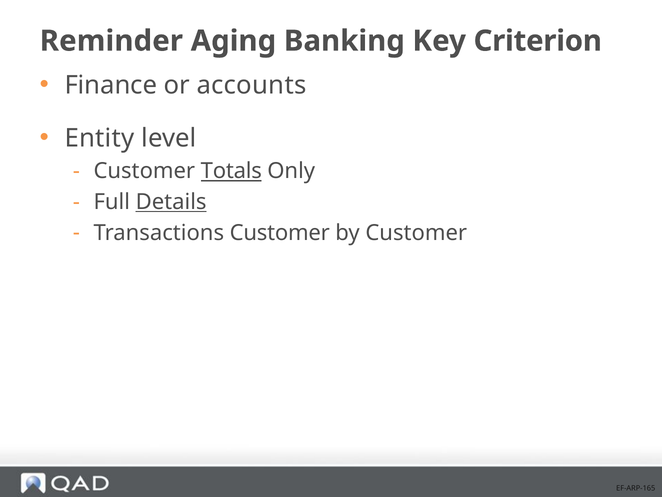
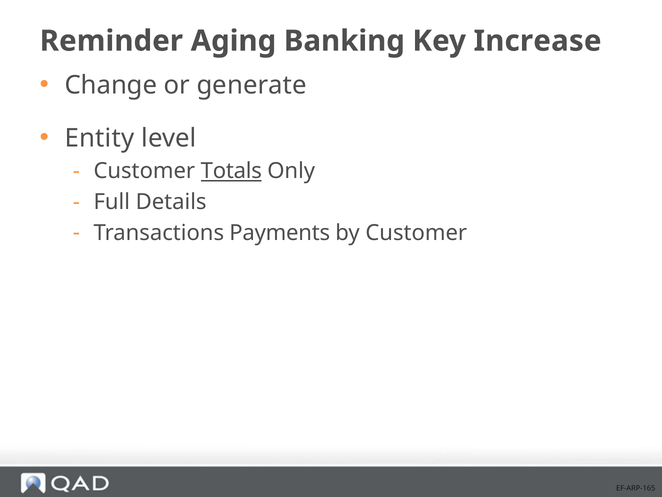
Criterion: Criterion -> Increase
Finance: Finance -> Change
accounts: accounts -> generate
Details underline: present -> none
Transactions Customer: Customer -> Payments
